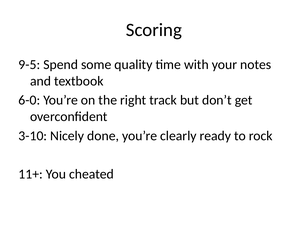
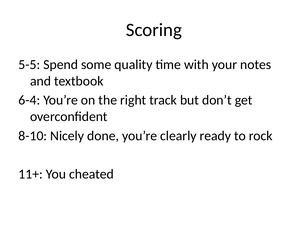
9-5: 9-5 -> 5-5
6-0: 6-0 -> 6-4
3-10: 3-10 -> 8-10
